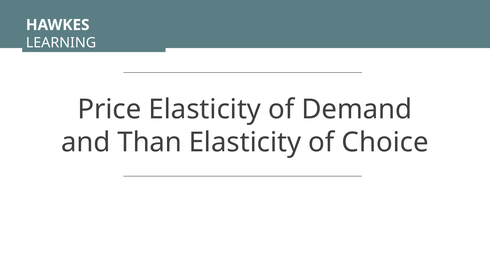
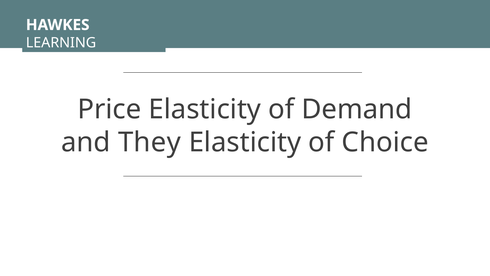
Than: Than -> They
